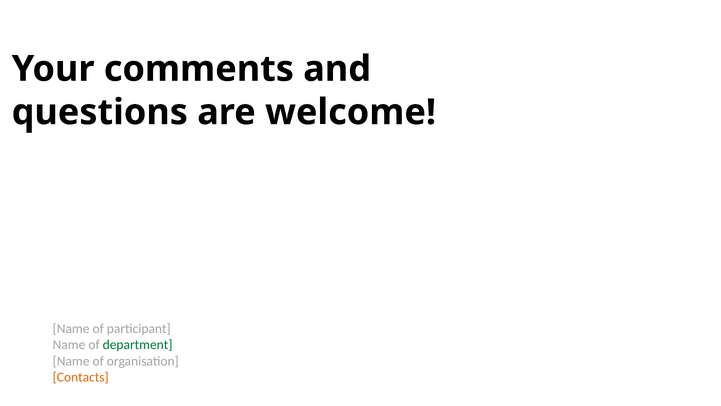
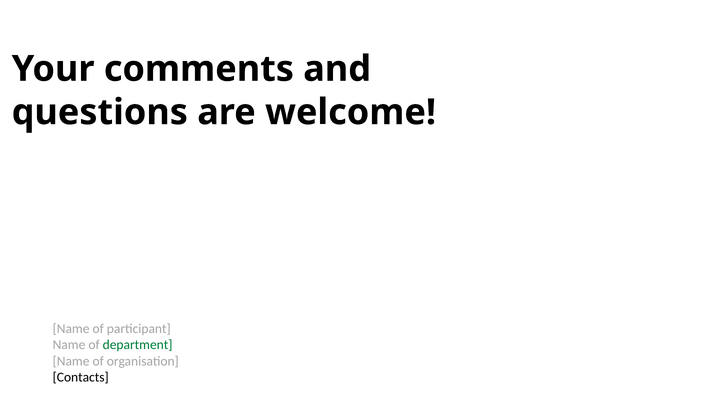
Contacts colour: orange -> black
